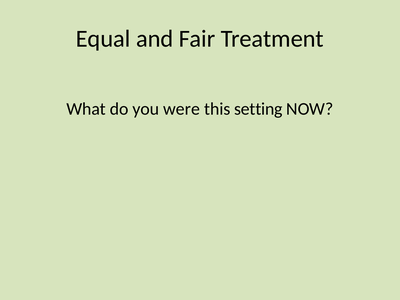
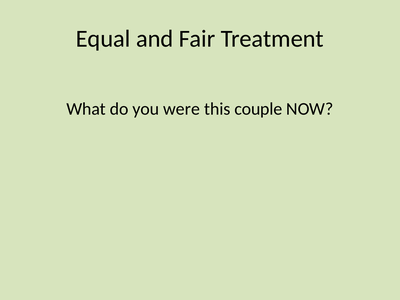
setting: setting -> couple
